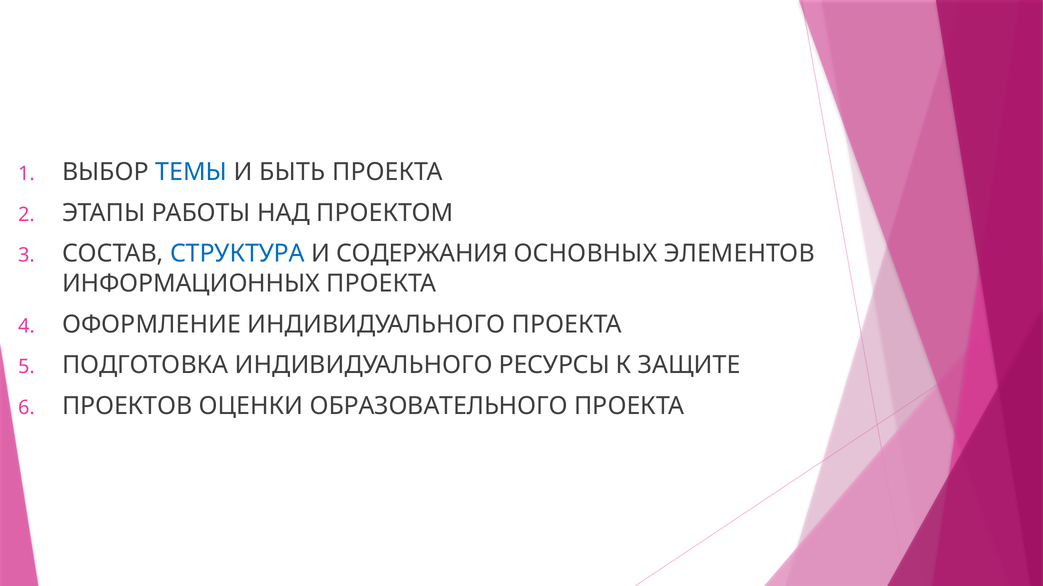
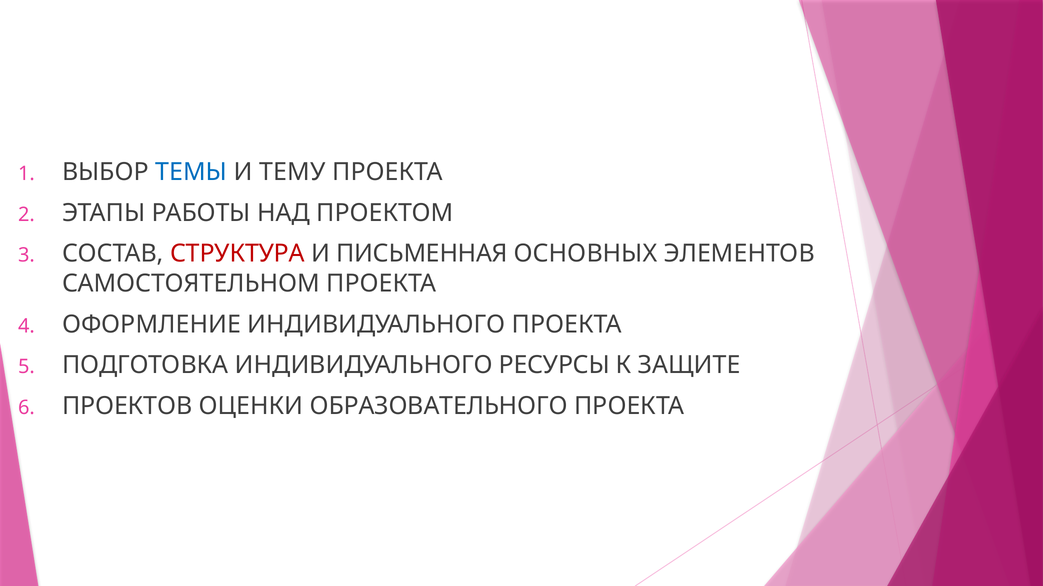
БЫТЬ: БЫТЬ -> ТЕМУ
СТРУКТУРА colour: blue -> red
СОДЕРЖАНИЯ: СОДЕРЖАНИЯ -> ПИСЬМЕННАЯ
ИНФОРМАЦИОННЫХ: ИНФОРМАЦИОННЫХ -> САМОСТОЯТЕЛЬНОМ
